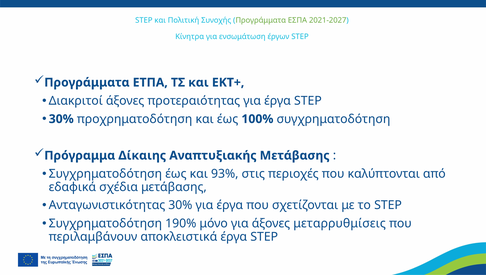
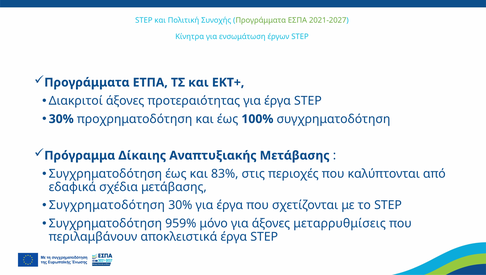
93%: 93% -> 83%
Ανταγωνιστικότητας at (107, 205): Ανταγωνιστικότητας -> Συγχρηματοδότηση
190%: 190% -> 959%
